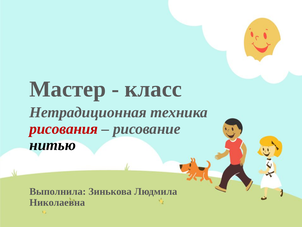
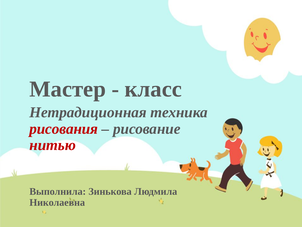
нитью colour: black -> red
